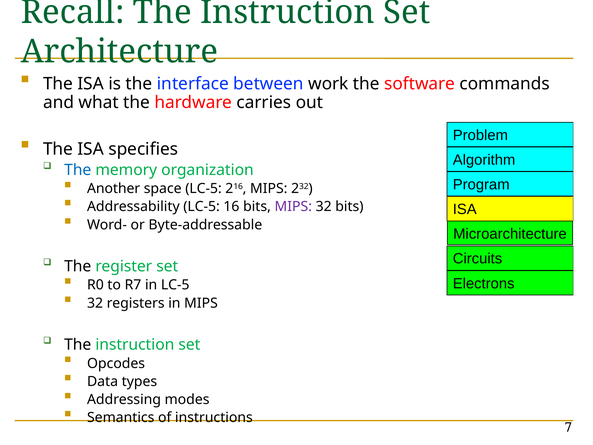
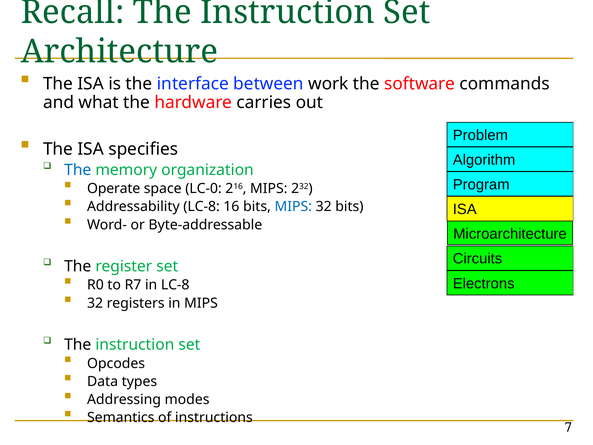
Another: Another -> Operate
space LC-5: LC-5 -> LC-0
Addressability LC-5: LC-5 -> LC-8
MIPS at (293, 207) colour: purple -> blue
in LC-5: LC-5 -> LC-8
